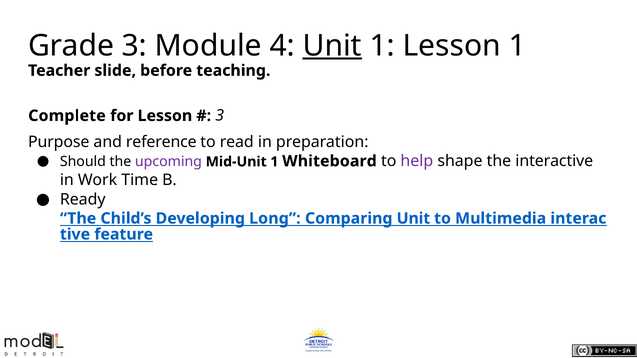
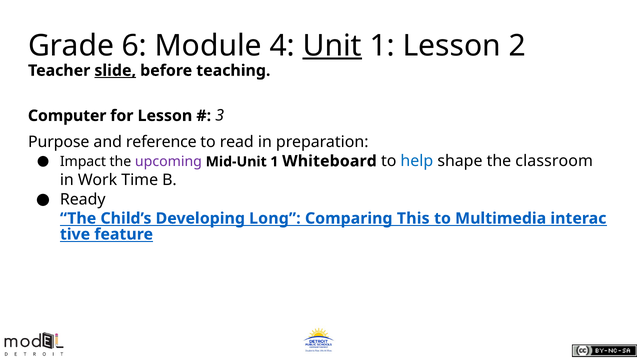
Grade 3: 3 -> 6
Lesson 1: 1 -> 2
slide underline: none -> present
Complete: Complete -> Computer
Should: Should -> Impact
help colour: purple -> blue
interactive: interactive -> classroom
Comparing Unit: Unit -> This
